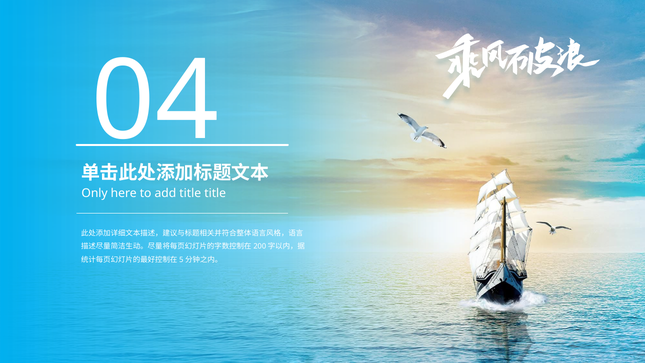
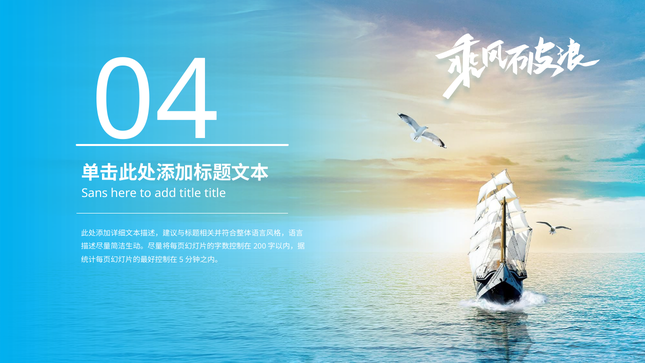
Only: Only -> Sans
